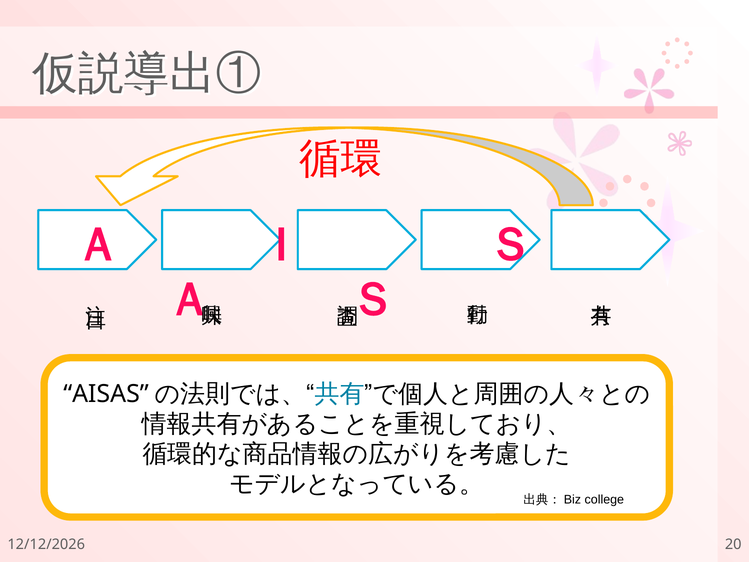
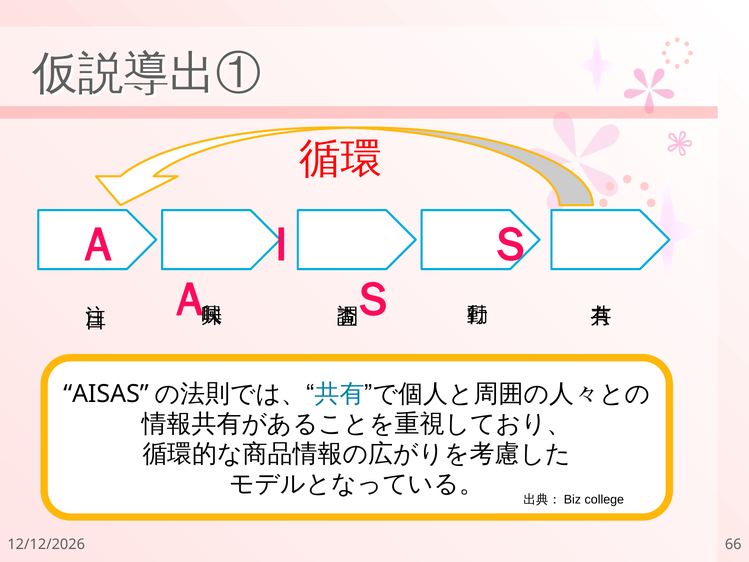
20: 20 -> 66
